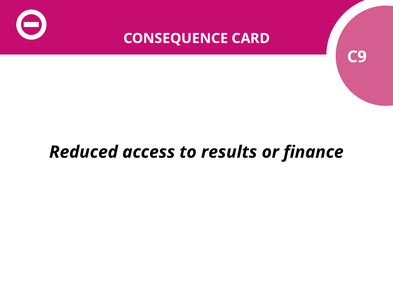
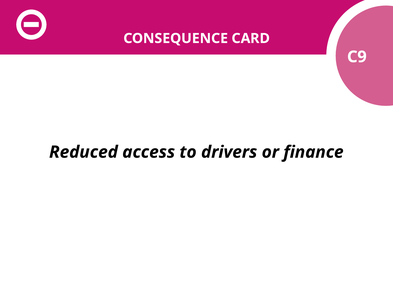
results: results -> drivers
